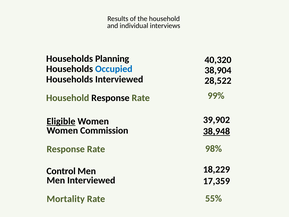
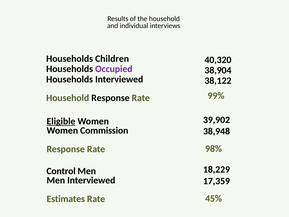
Planning: Planning -> Children
Occupied colour: blue -> purple
28,522: 28,522 -> 38,122
38,948 underline: present -> none
55%: 55% -> 45%
Mortality: Mortality -> Estimates
